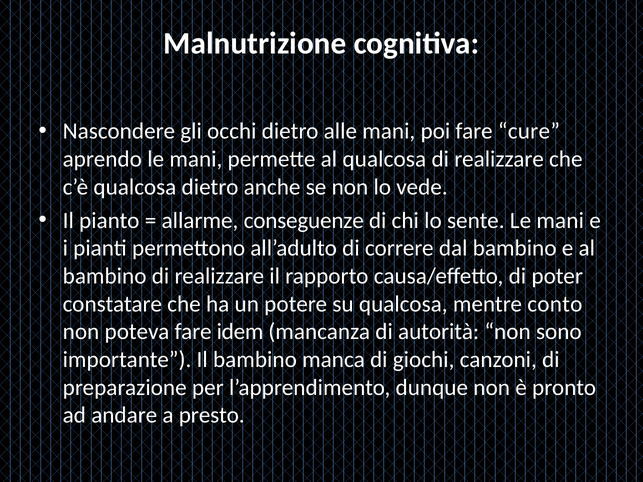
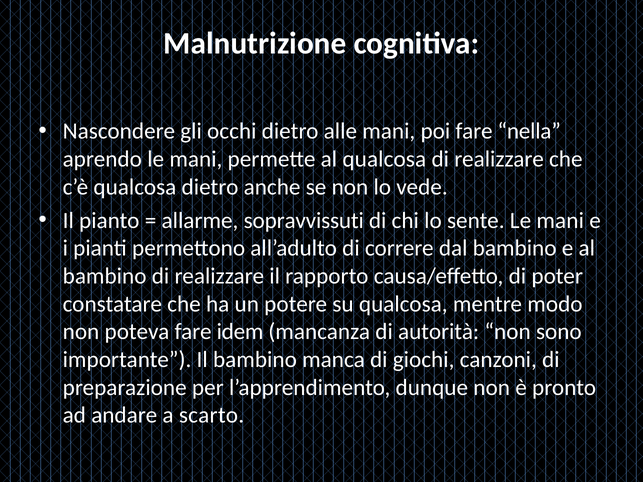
cure: cure -> nella
conseguenze: conseguenze -> sopravvissuti
conto: conto -> modo
presto: presto -> scarto
